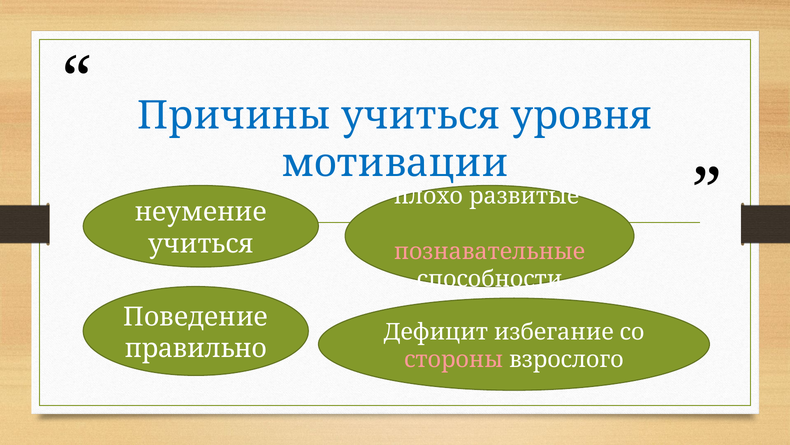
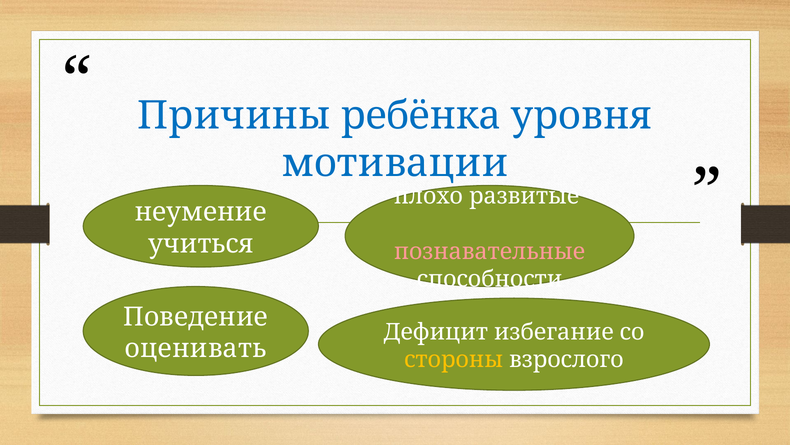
Причины учиться: учиться -> ребёнка
правильно: правильно -> оценивать
стороны colour: pink -> yellow
